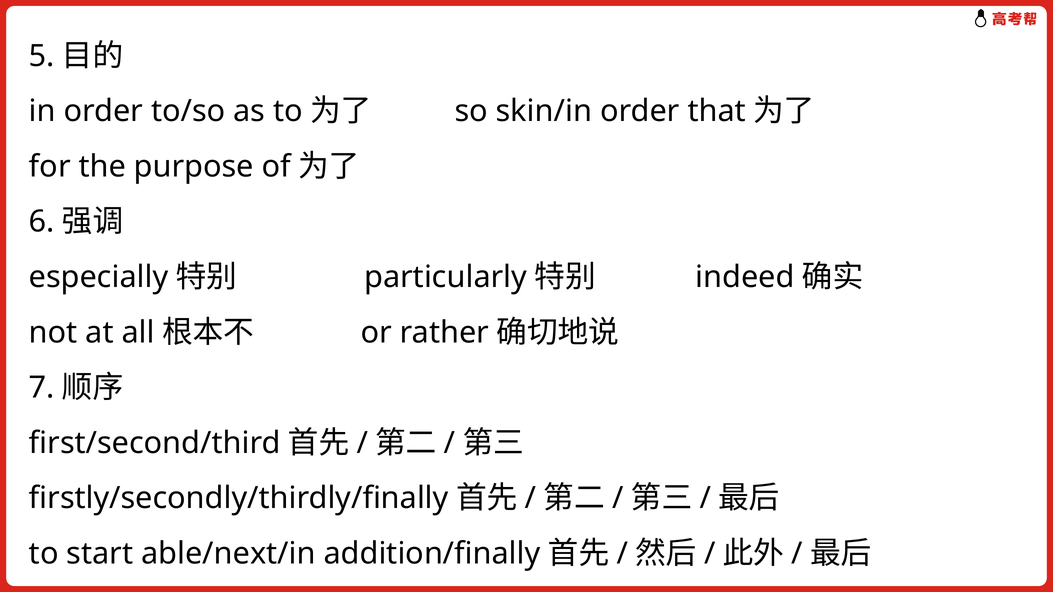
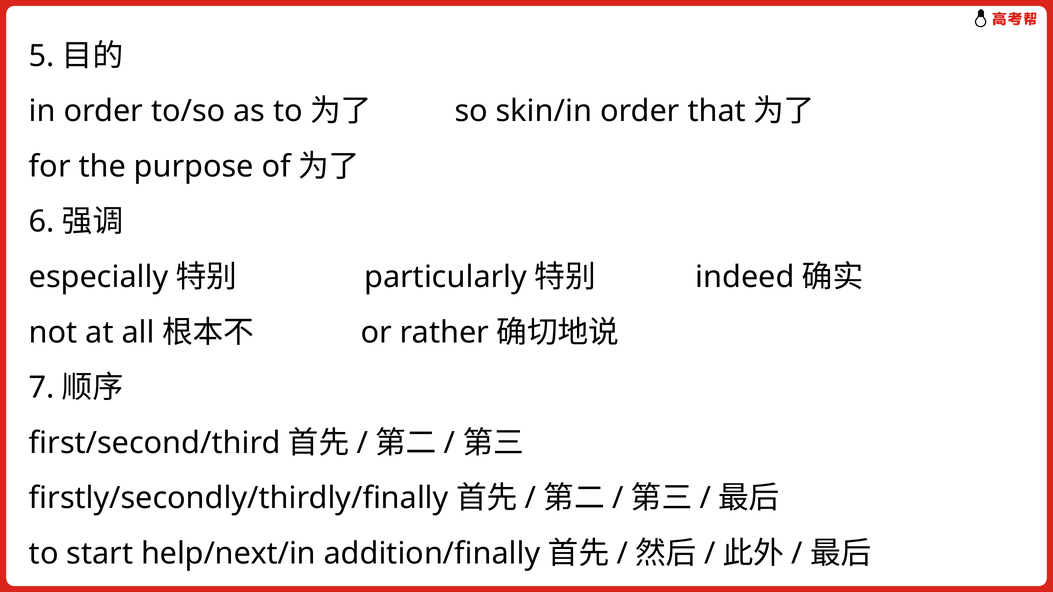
able/next/in: able/next/in -> help/next/in
